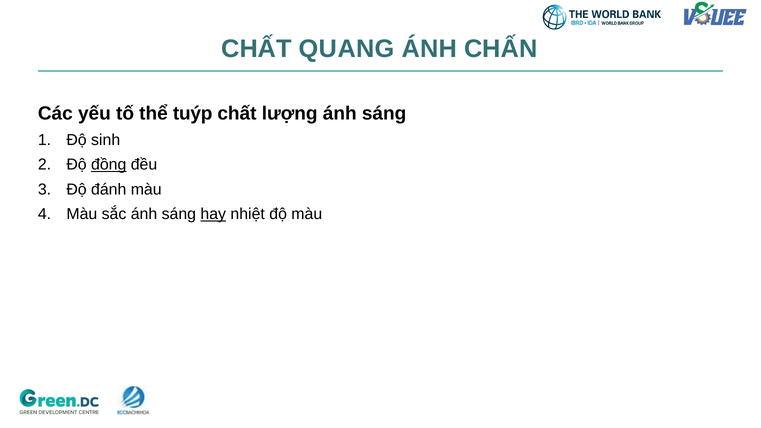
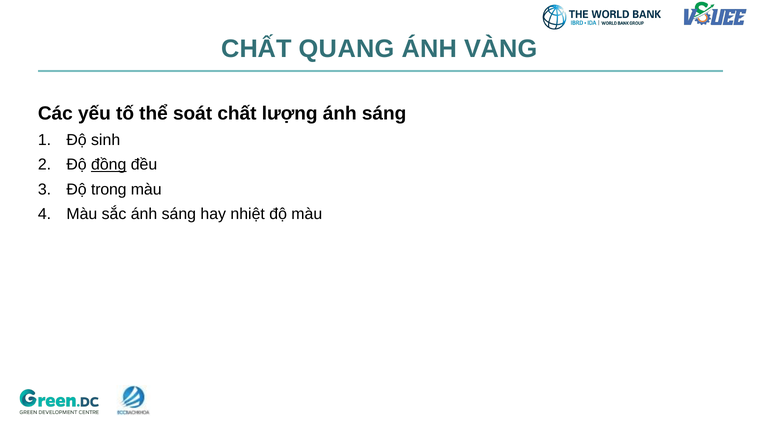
CHẤN: CHẤN -> VÀNG
tuýp: tuýp -> soát
đánh: đánh -> trong
hay underline: present -> none
